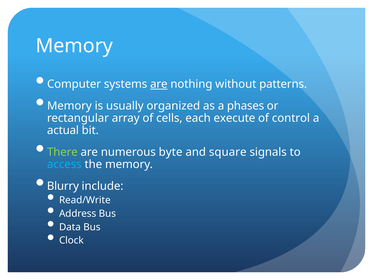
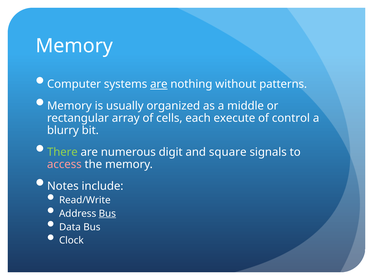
phases: phases -> middle
actual: actual -> blurry
byte: byte -> digit
access colour: light blue -> pink
Blurry: Blurry -> Notes
Bus at (107, 213) underline: none -> present
